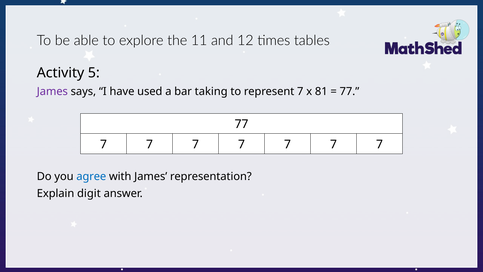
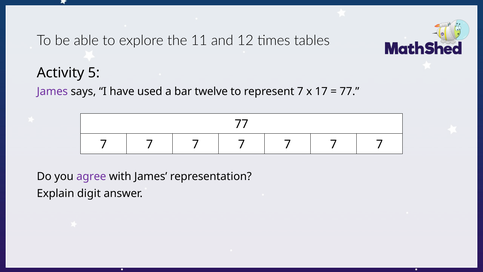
taking: taking -> twelve
81: 81 -> 17
agree colour: blue -> purple
